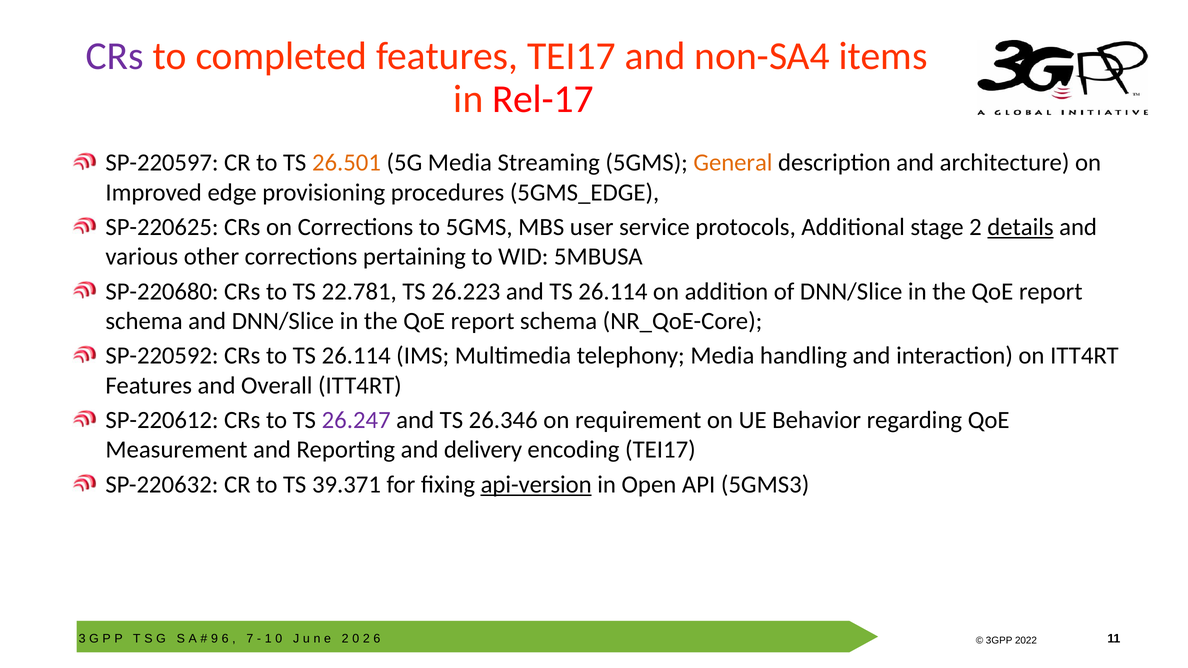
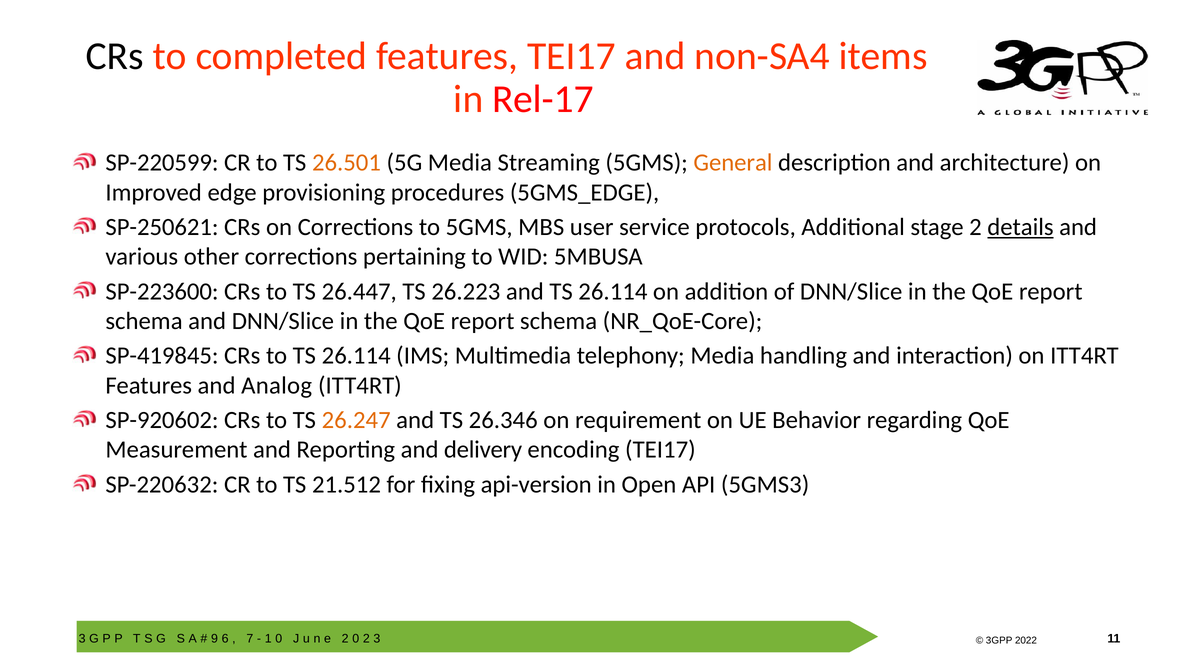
CRs at (115, 56) colour: purple -> black
SP-220597: SP-220597 -> SP-220599
SP-220625: SP-220625 -> SP-250621
SP-220680: SP-220680 -> SP-223600
22.781: 22.781 -> 26.447
SP-220592: SP-220592 -> SP-419845
Overall: Overall -> Analog
SP-220612: SP-220612 -> SP-920602
26.247 colour: purple -> orange
39.371: 39.371 -> 21.512
api-version underline: present -> none
2 6: 6 -> 3
